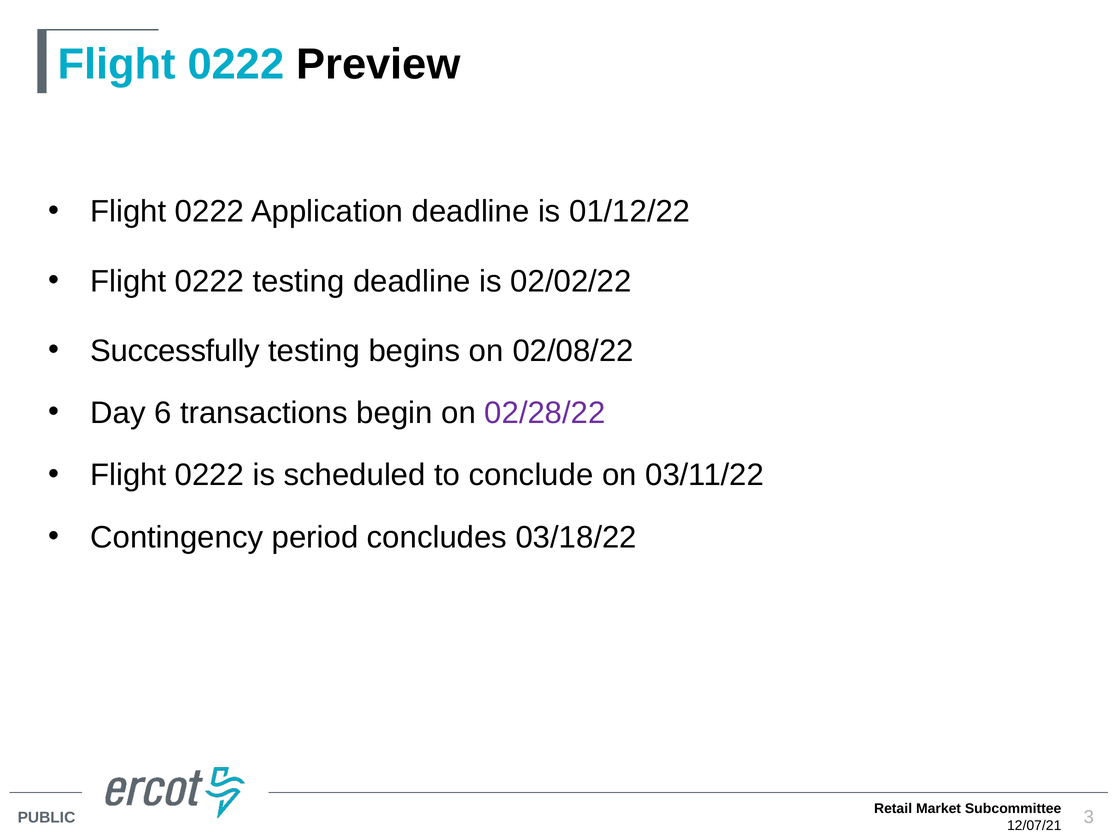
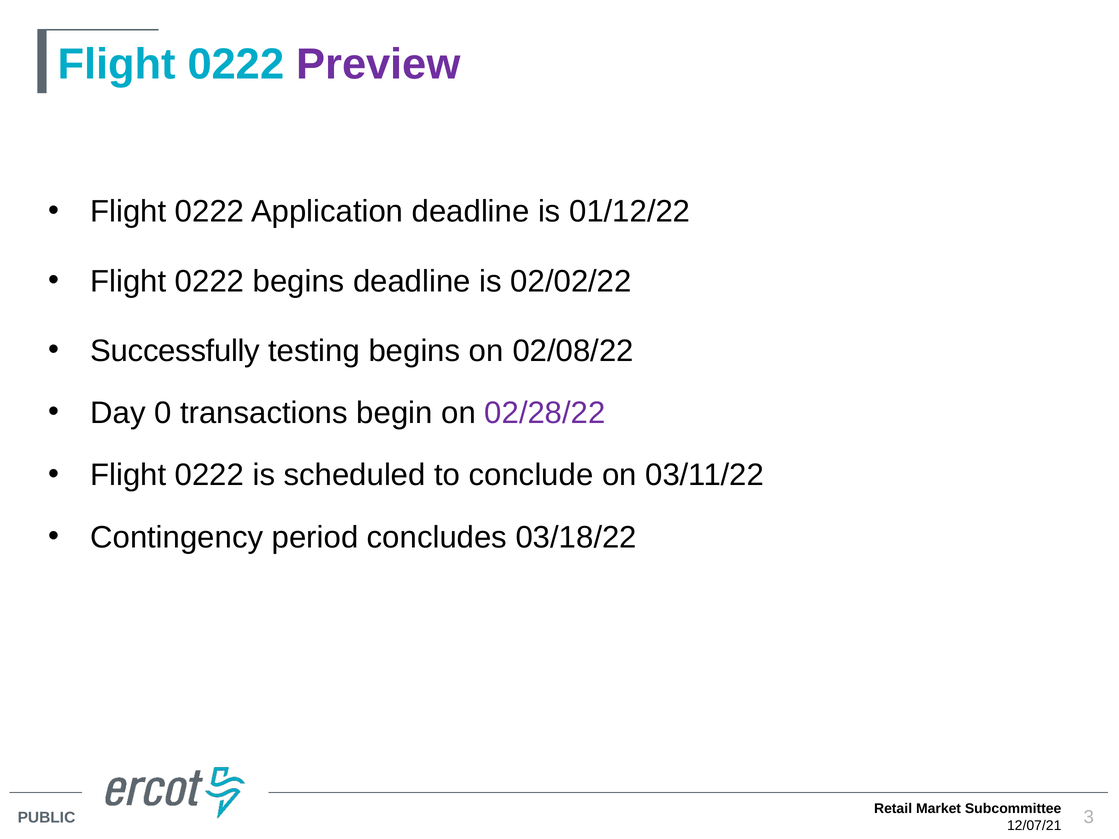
Preview colour: black -> purple
0222 testing: testing -> begins
6: 6 -> 0
